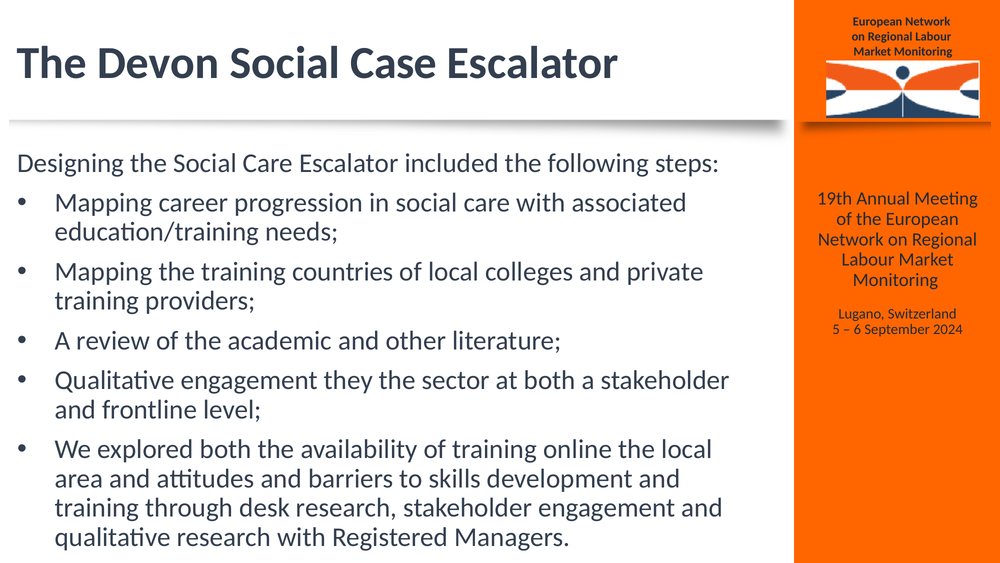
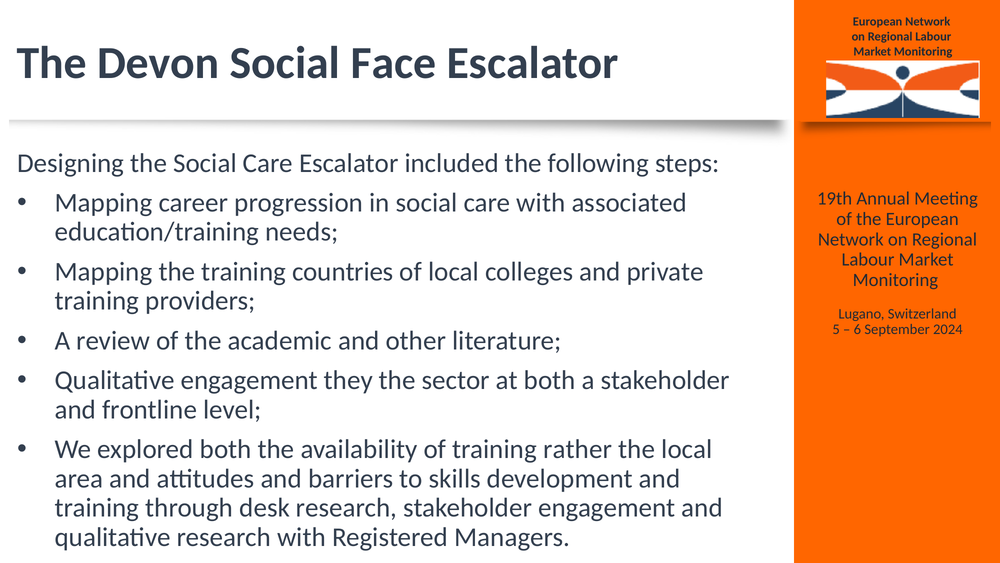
Case: Case -> Face
online: online -> rather
